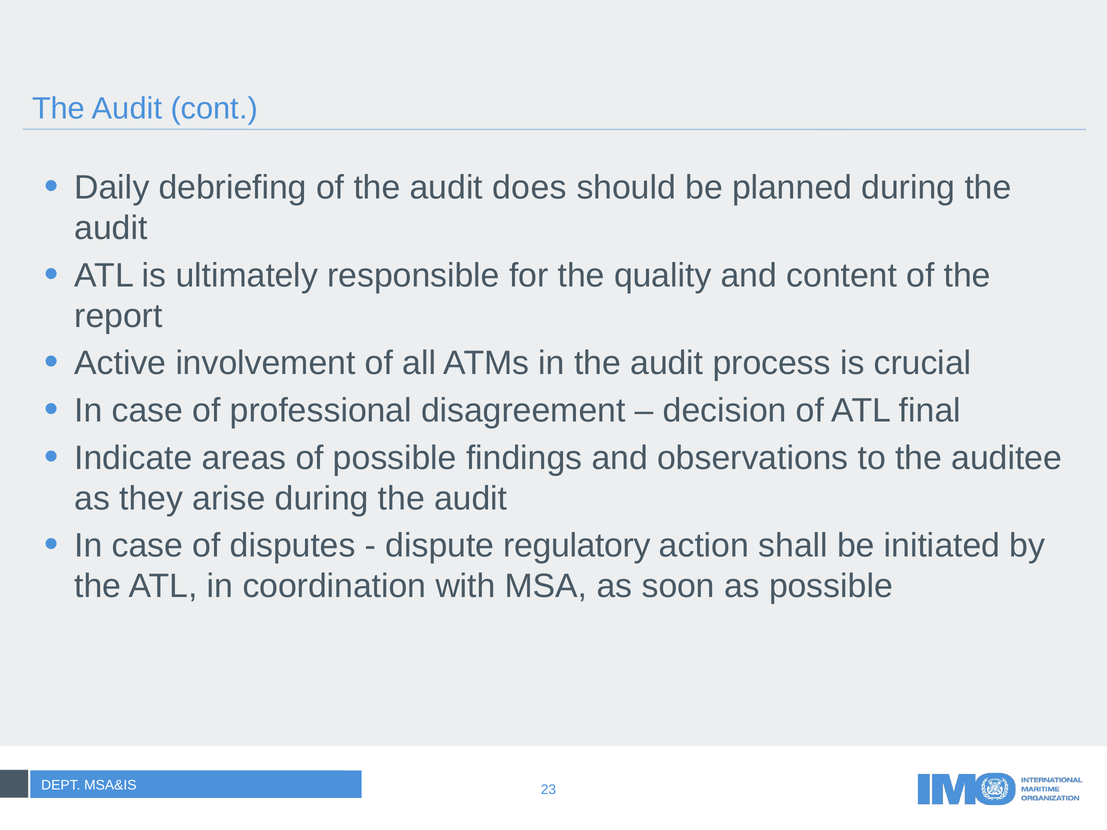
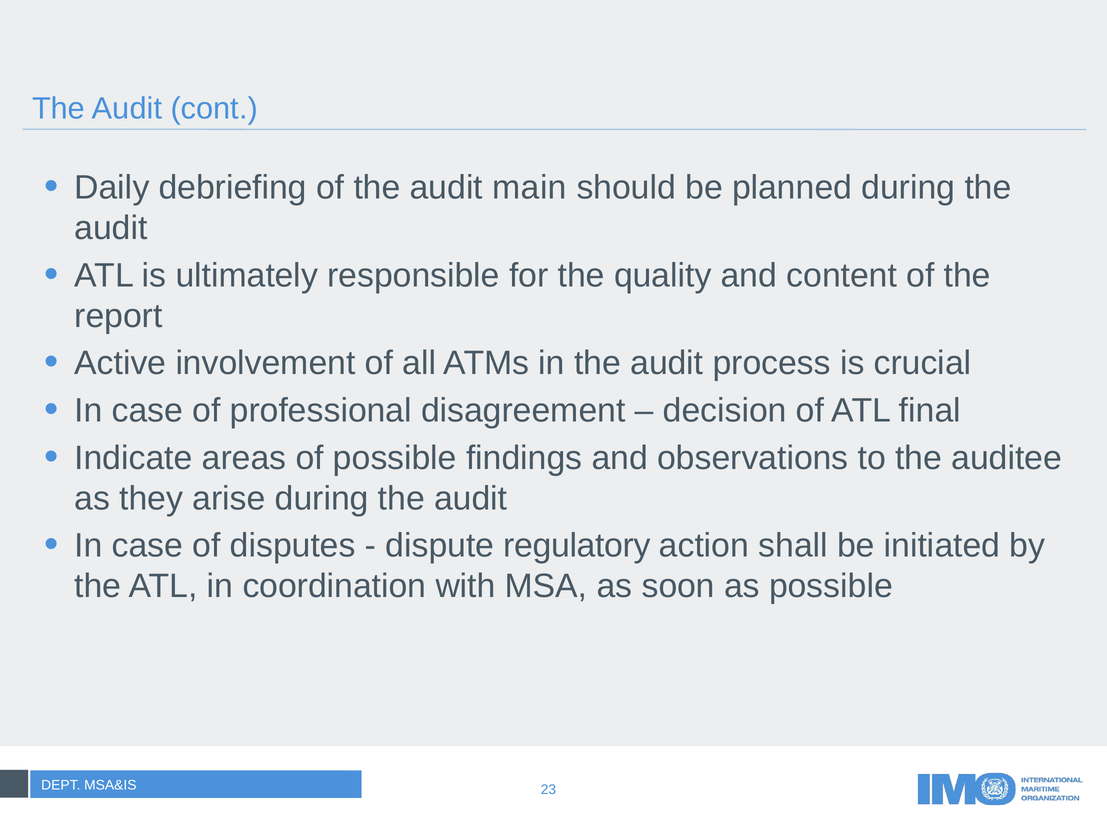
does: does -> main
